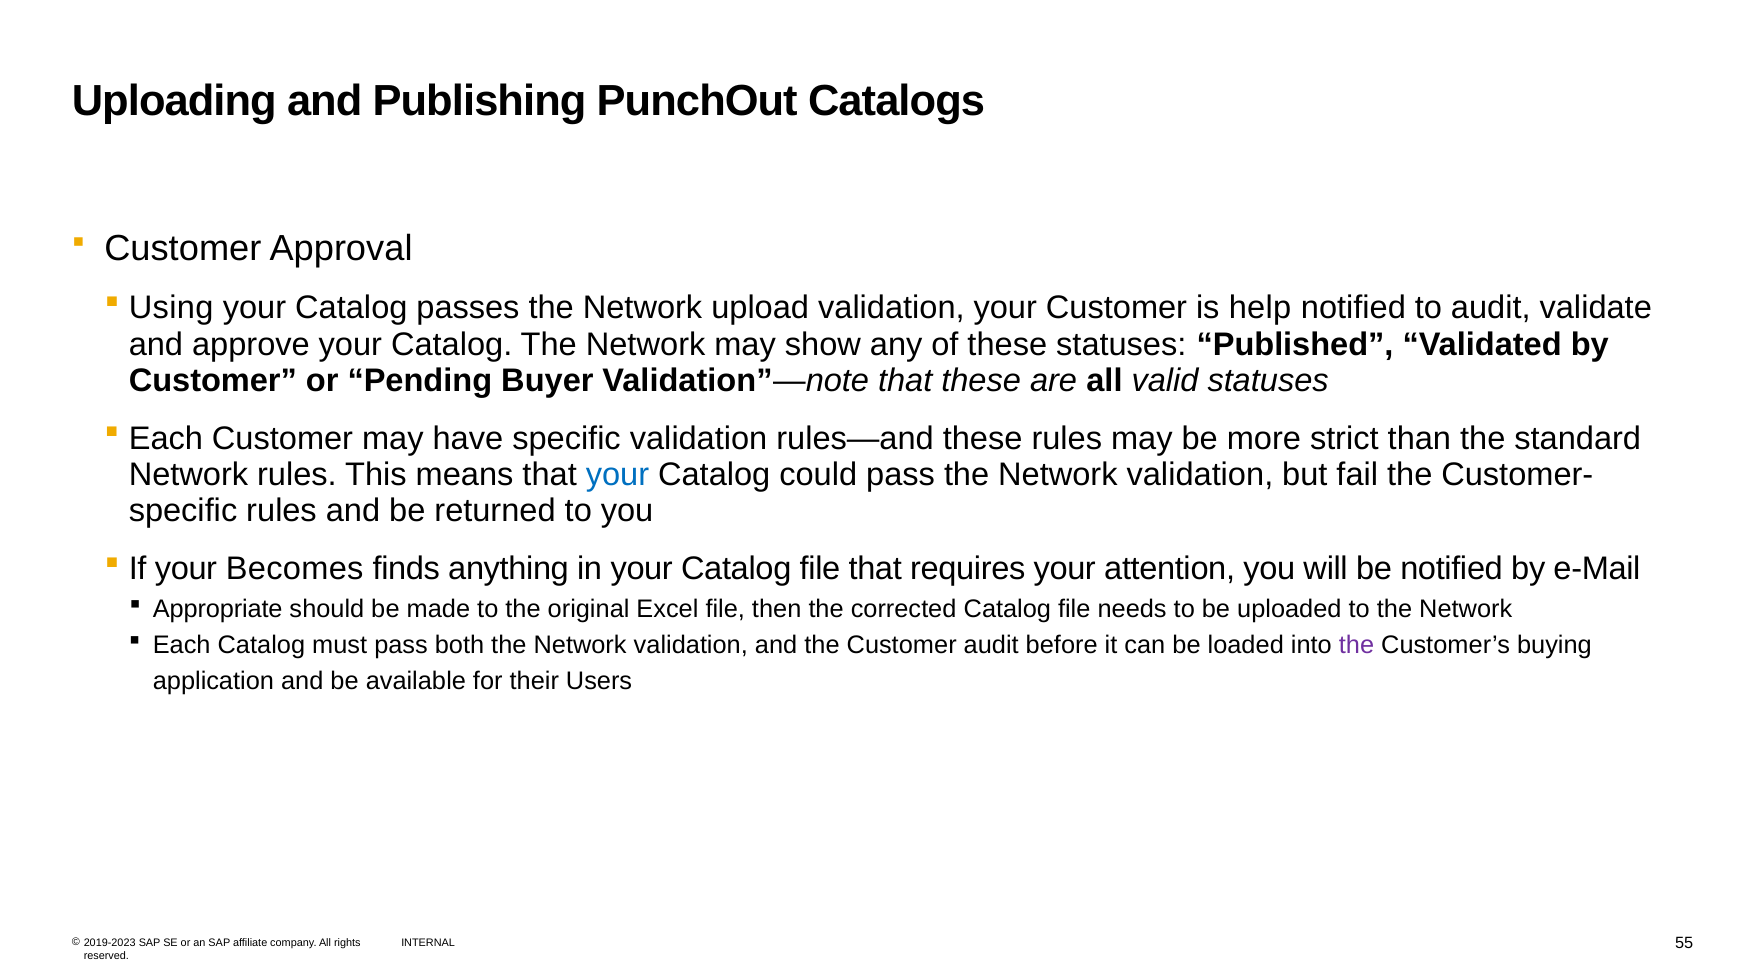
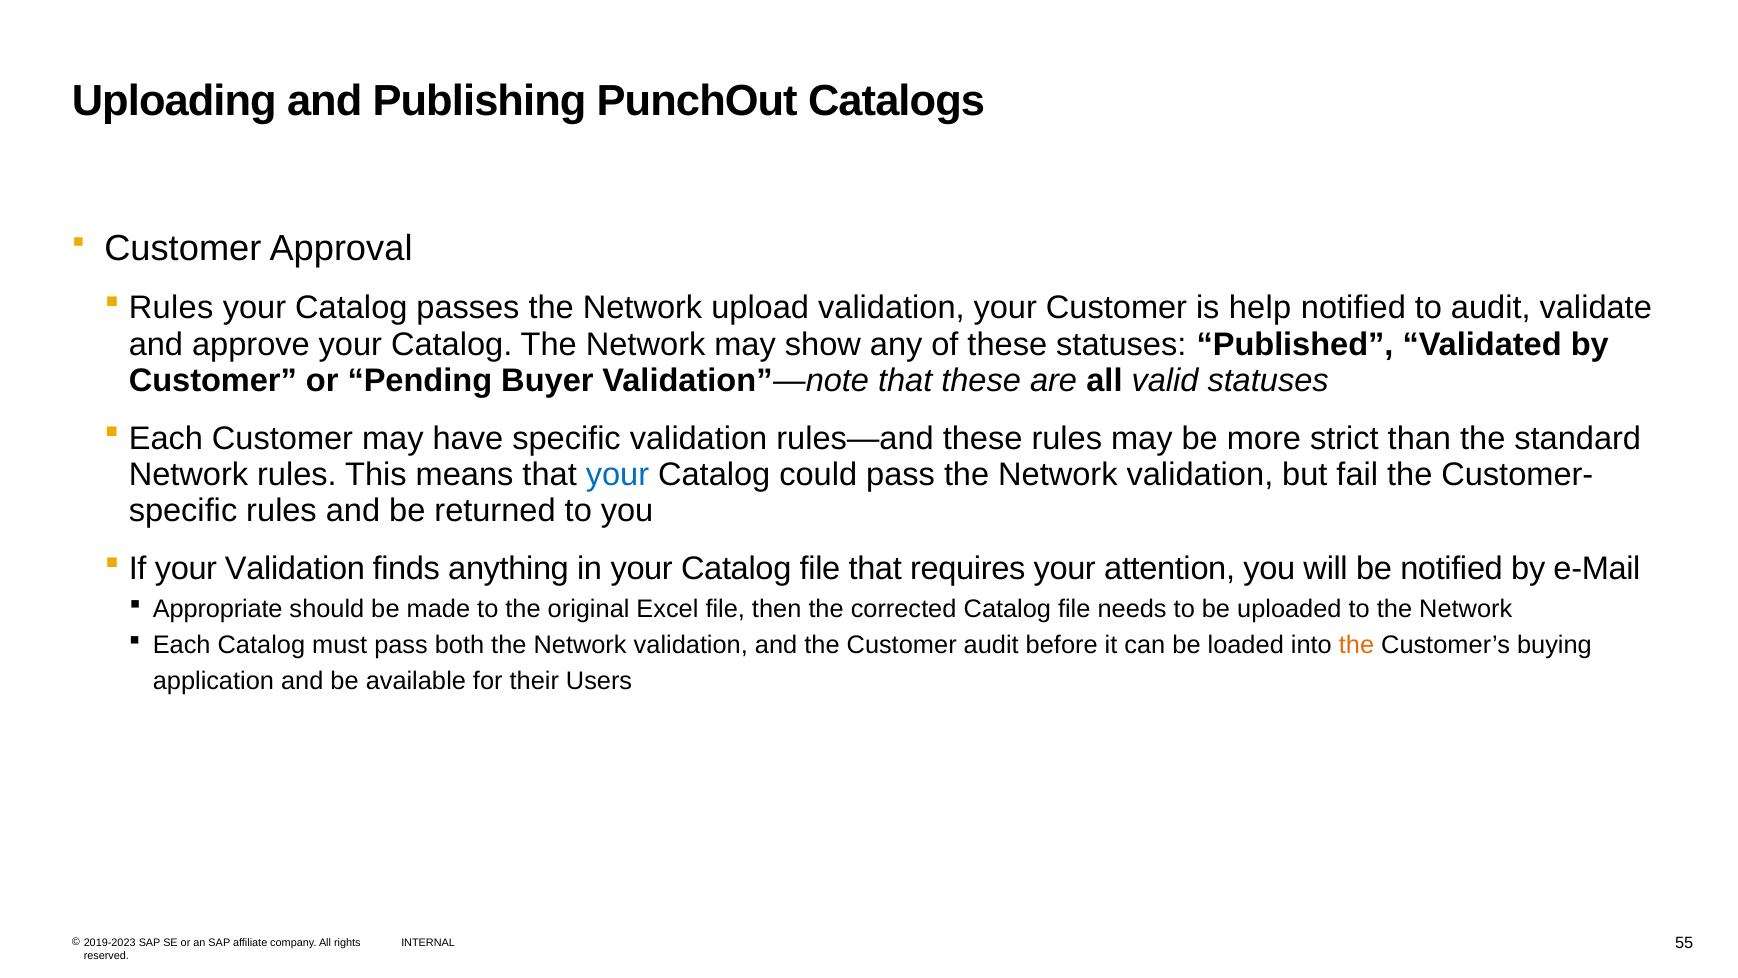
Using at (171, 308): Using -> Rules
your Becomes: Becomes -> Validation
the at (1356, 645) colour: purple -> orange
